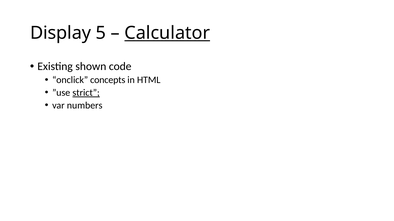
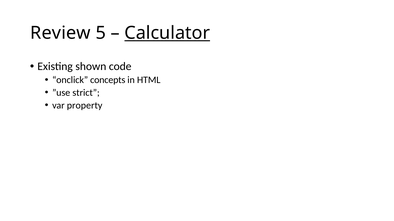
Display: Display -> Review
strict underline: present -> none
numbers: numbers -> property
